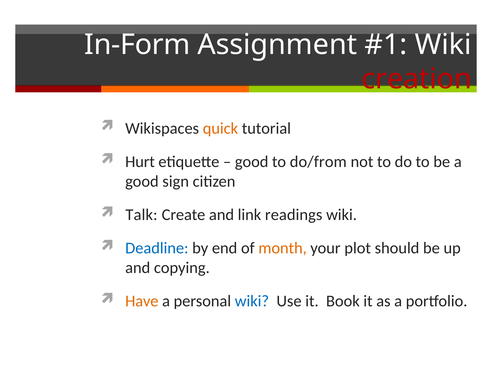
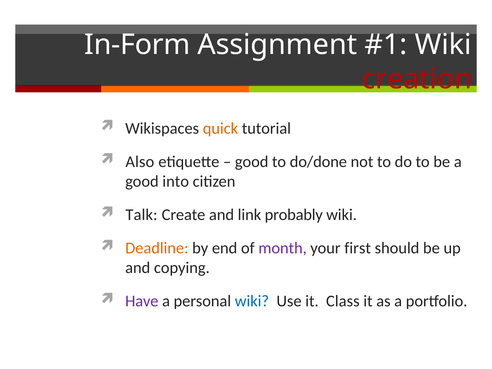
Hurt: Hurt -> Also
do/from: do/from -> do/done
sign: sign -> into
readings: readings -> probably
Deadline colour: blue -> orange
month colour: orange -> purple
plot: plot -> first
Have colour: orange -> purple
Book: Book -> Class
